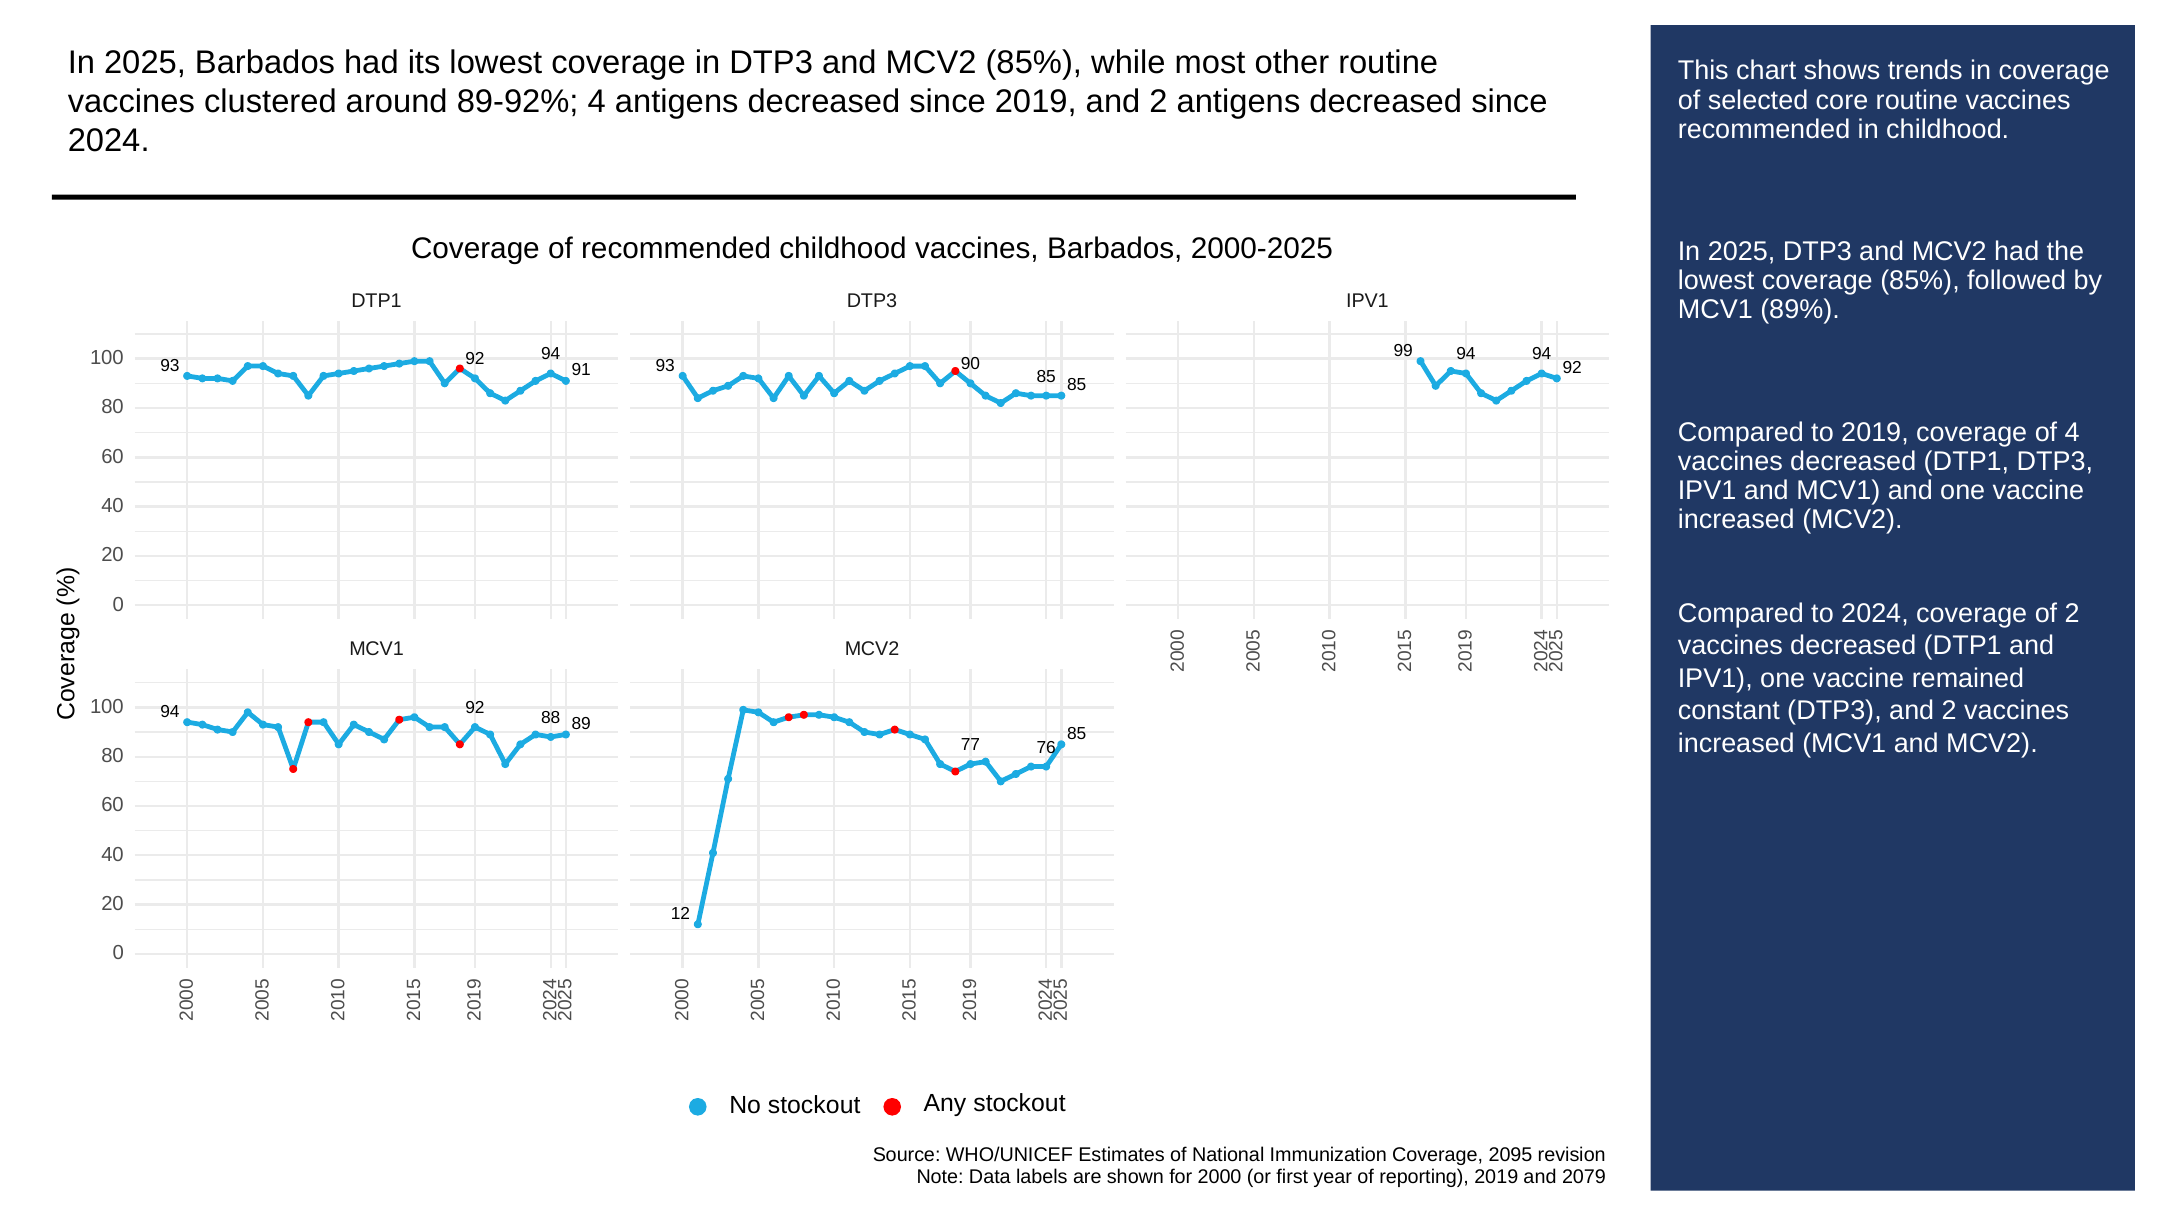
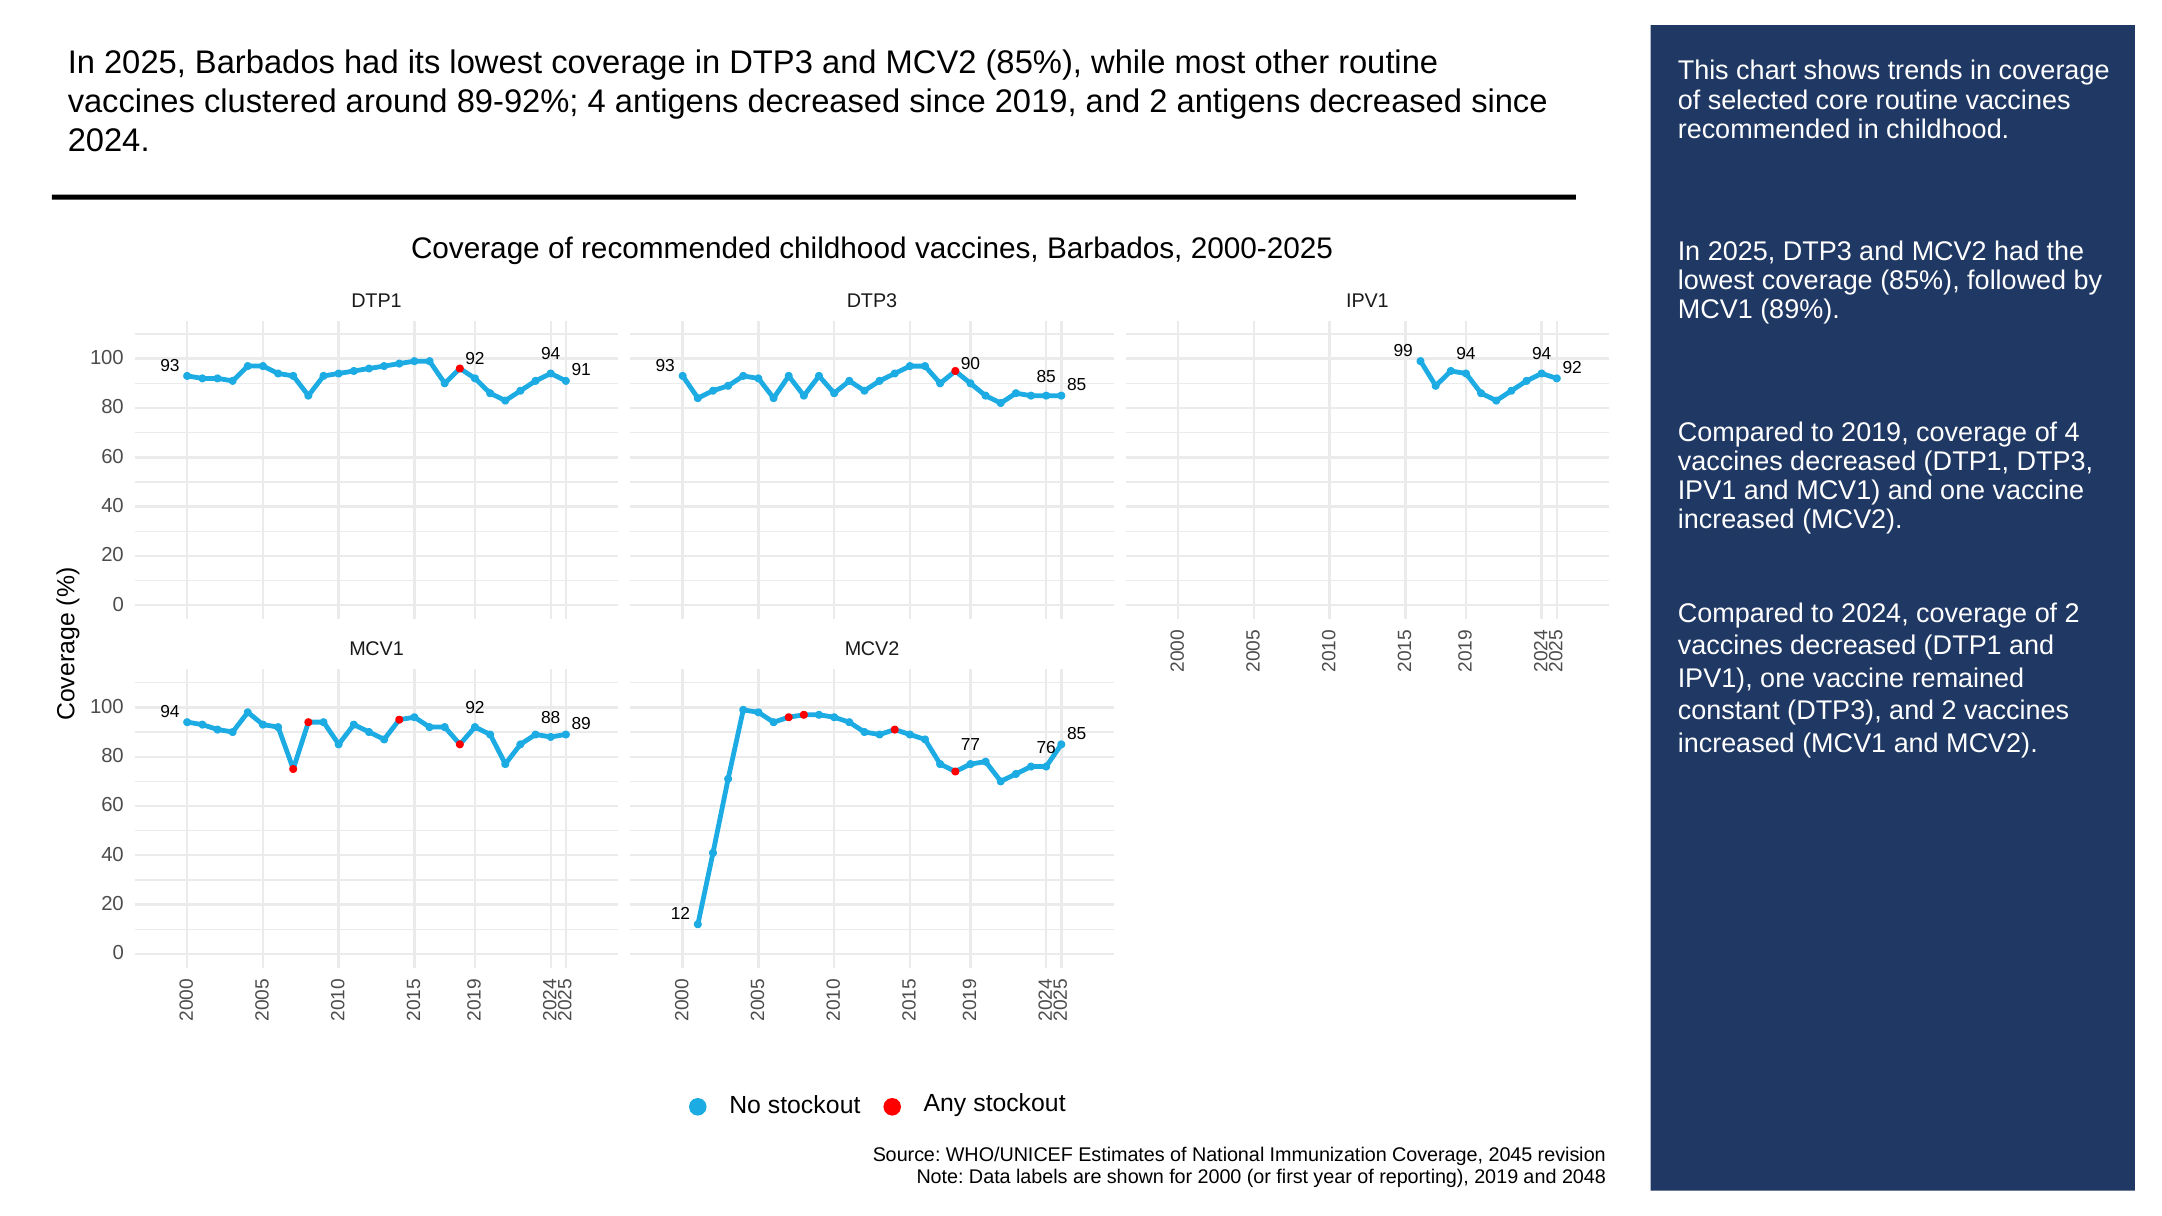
2095: 2095 -> 2045
2079: 2079 -> 2048
